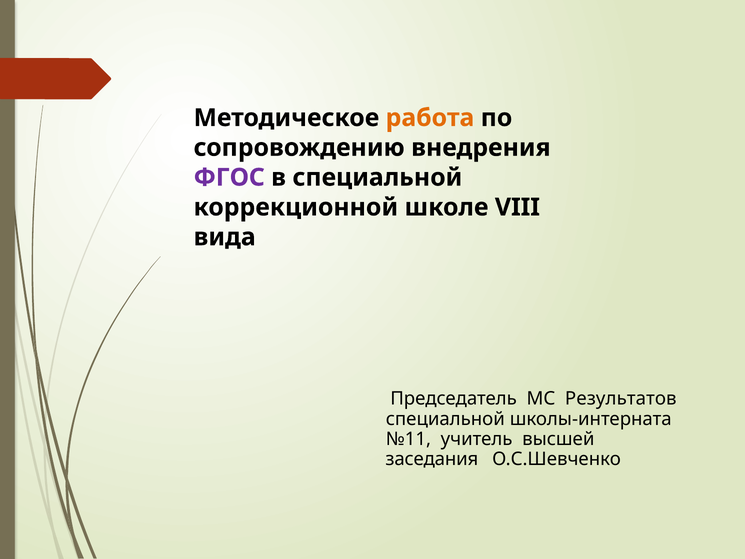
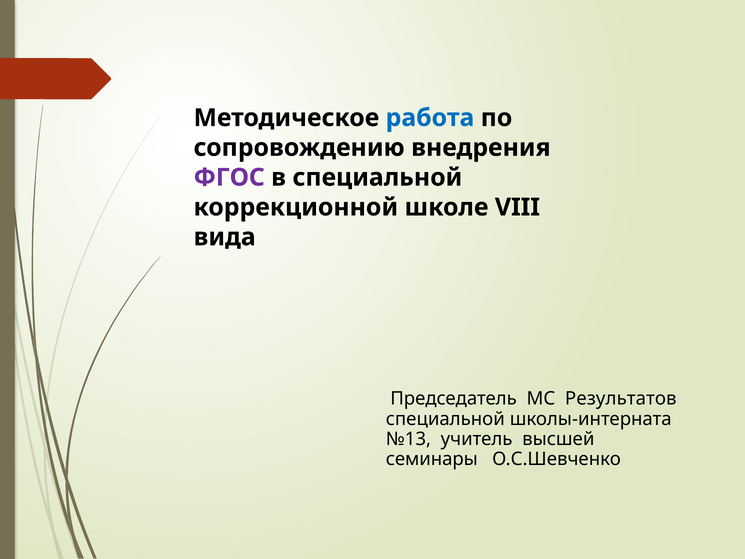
работа colour: orange -> blue
№11: №11 -> №13
заседания: заседания -> семинары
